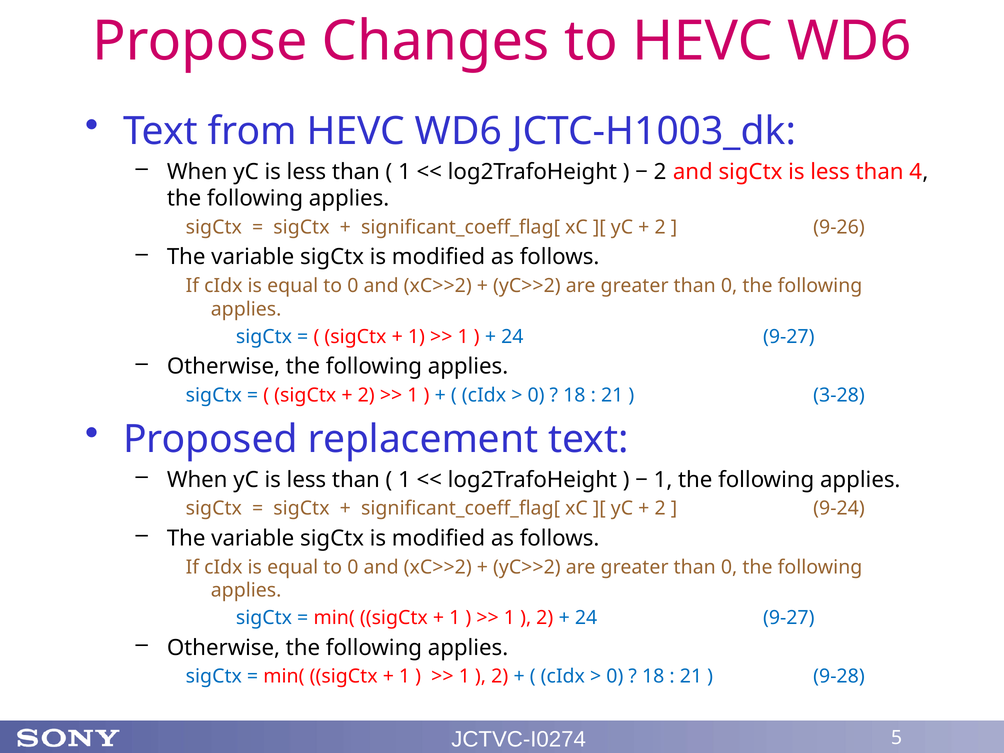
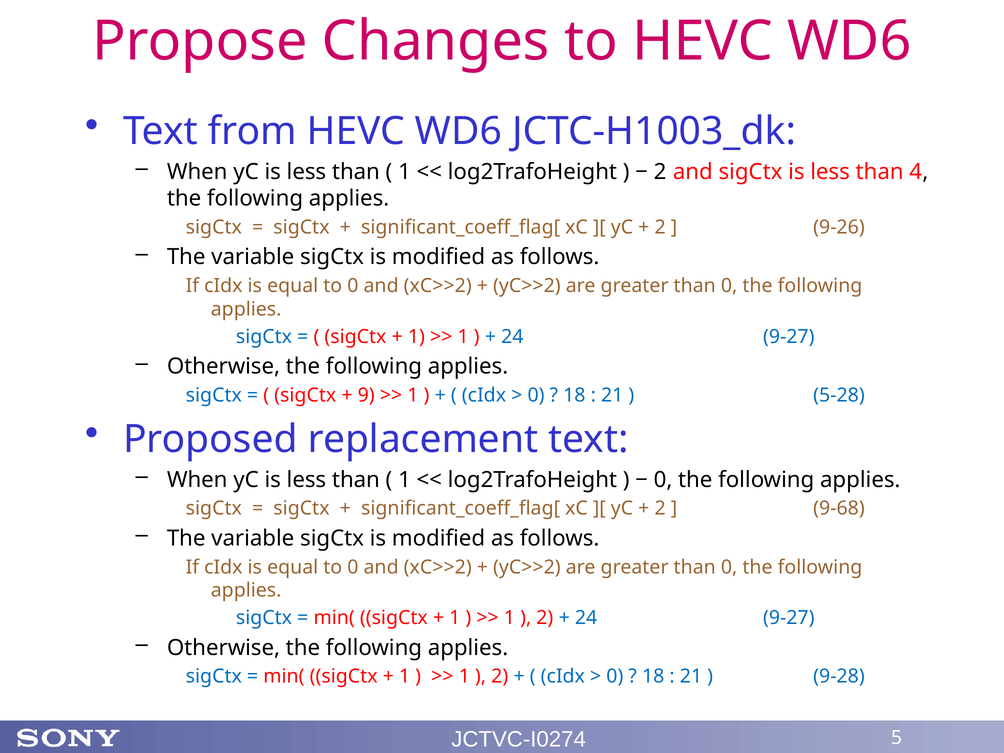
2 at (366, 395): 2 -> 9
3‑28: 3‑28 -> 5‑28
1 at (663, 480): 1 -> 0
9‑24: 9‑24 -> 9‑68
